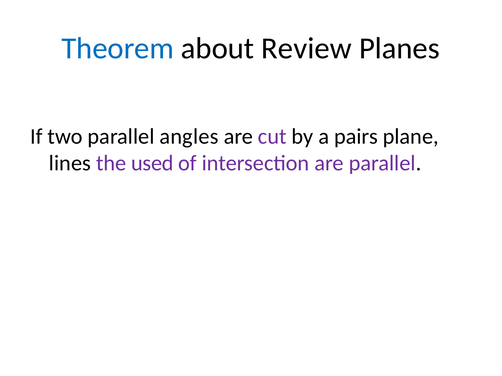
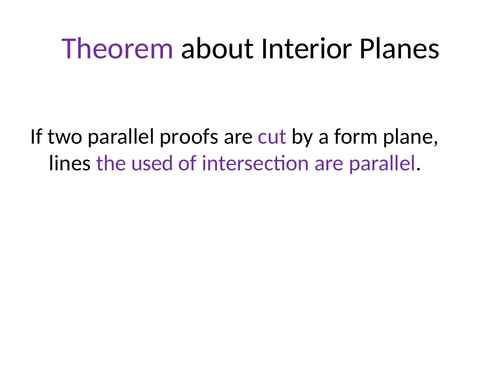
Theorem colour: blue -> purple
Review: Review -> Interior
angles: angles -> proofs
pairs: pairs -> form
